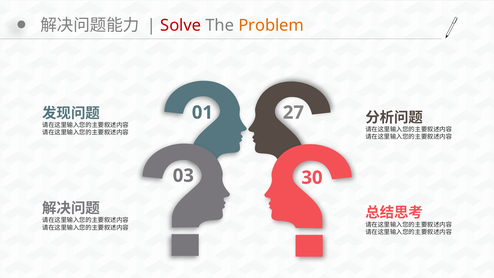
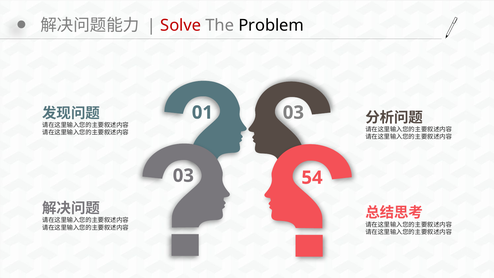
Problem colour: orange -> black
01 27: 27 -> 03
30: 30 -> 54
